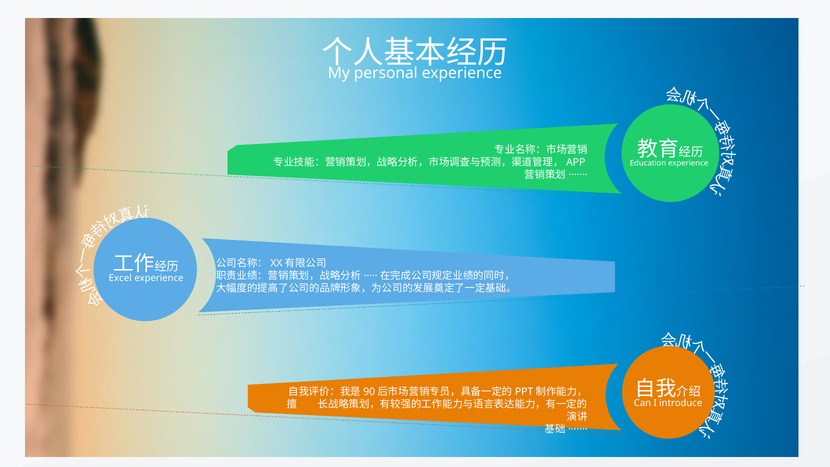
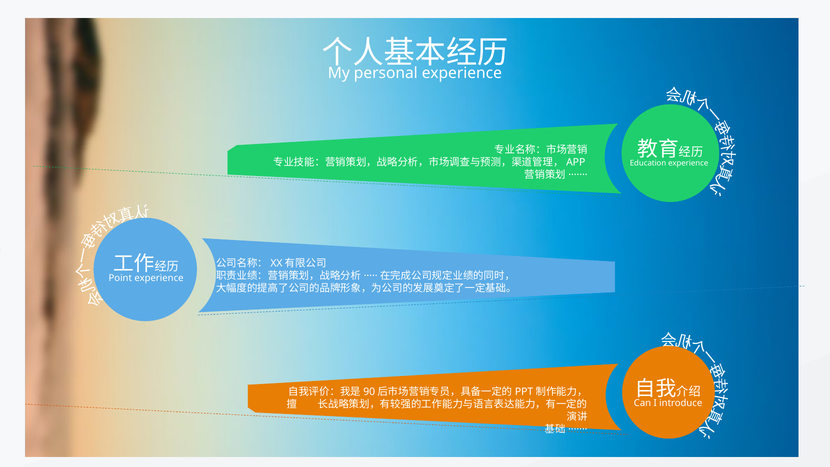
Excel: Excel -> Point
